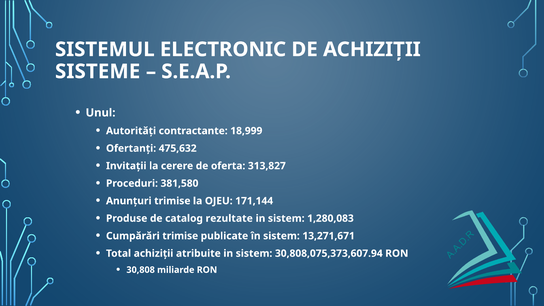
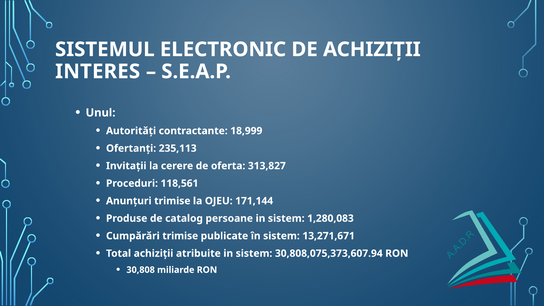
SISTEME: SISTEME -> INTERES
475,632: 475,632 -> 235,113
381,580: 381,580 -> 118,561
rezultate: rezultate -> persoane
